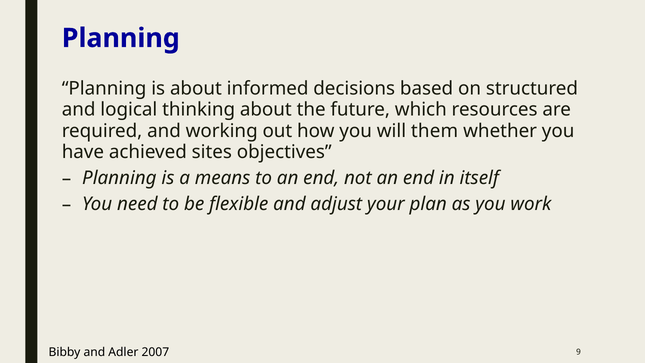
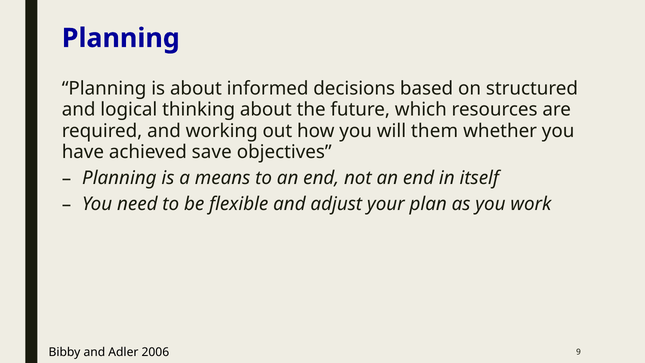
sites: sites -> save
2007: 2007 -> 2006
